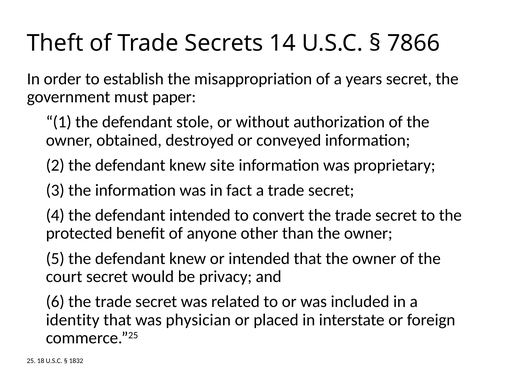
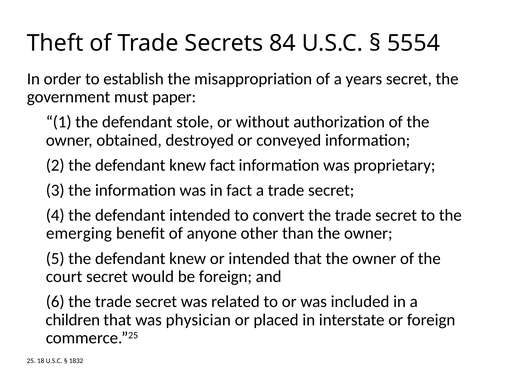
14: 14 -> 84
7866: 7866 -> 5554
knew site: site -> fact
protected: protected -> emerging
be privacy: privacy -> foreign
identity: identity -> children
